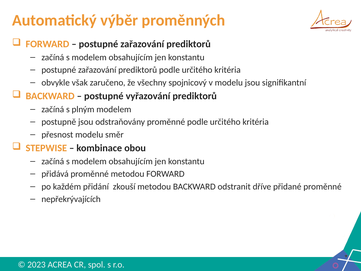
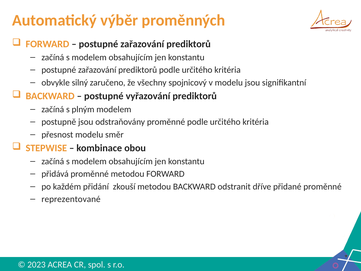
však: však -> silný
nepřekrývajících: nepřekrývajících -> reprezentované
